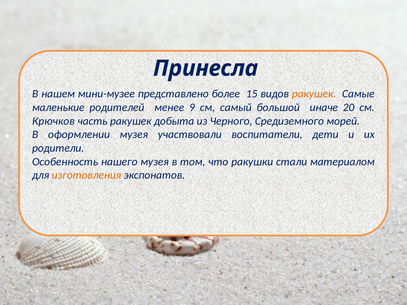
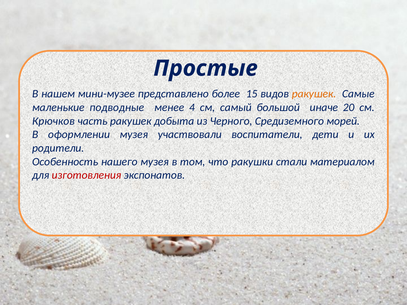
Принесла: Принесла -> Простые
родителей: родителей -> подводные
9: 9 -> 4
изготовления colour: orange -> red
